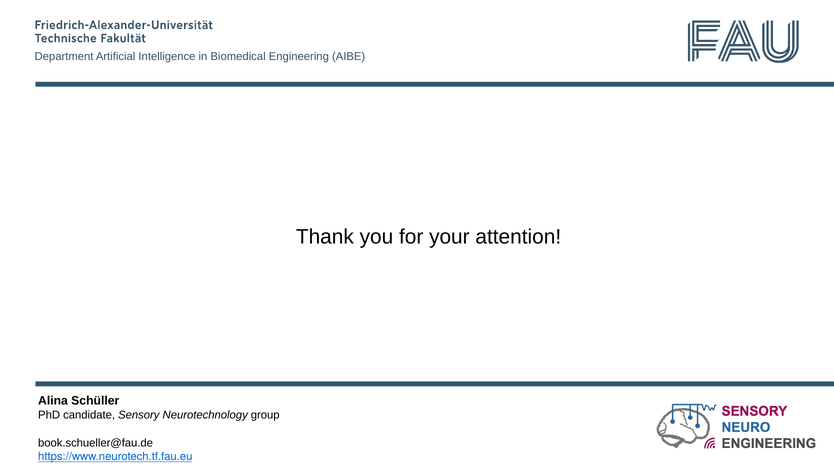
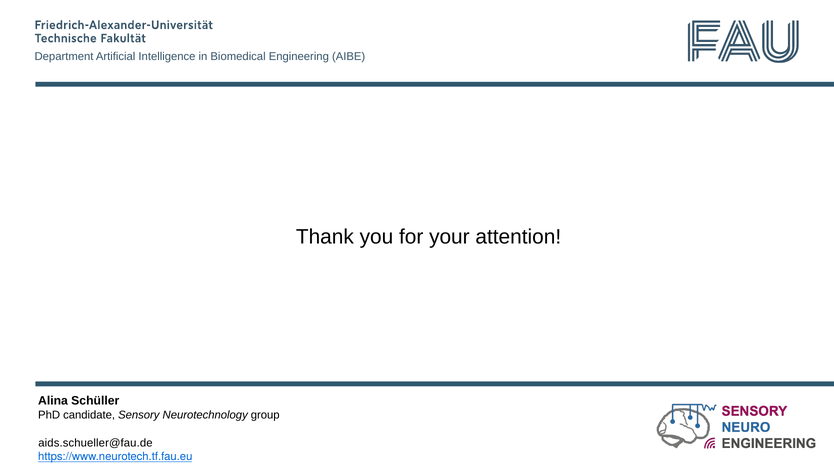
book.schueller@fau.de: book.schueller@fau.de -> aids.schueller@fau.de
